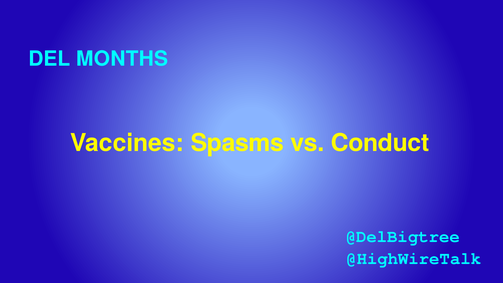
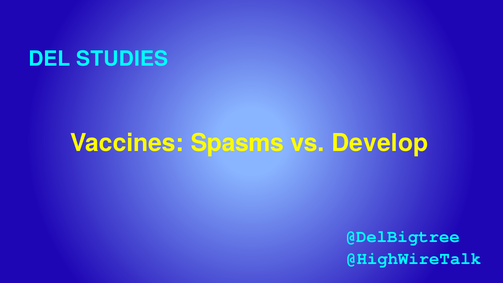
MONTHS: MONTHS -> STUDIES
Conduct: Conduct -> Develop
